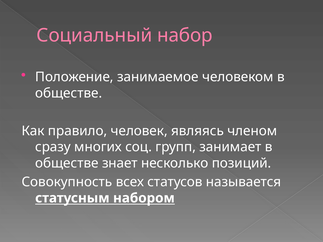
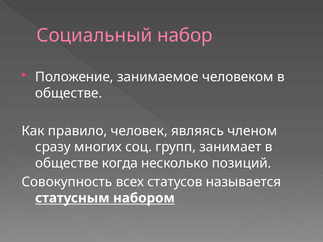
знает: знает -> когда
